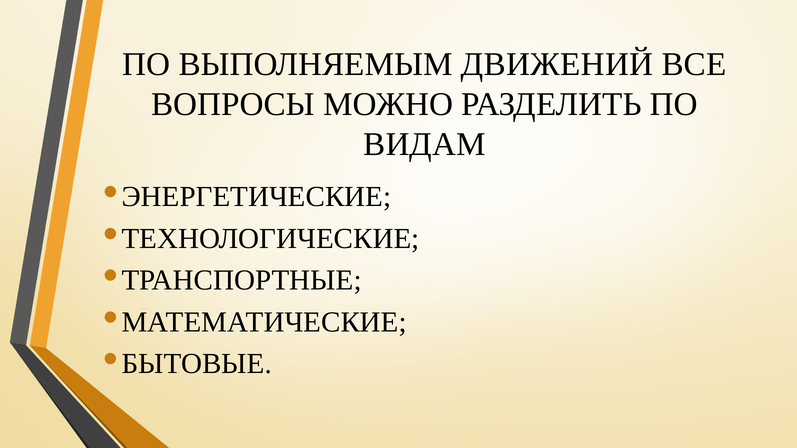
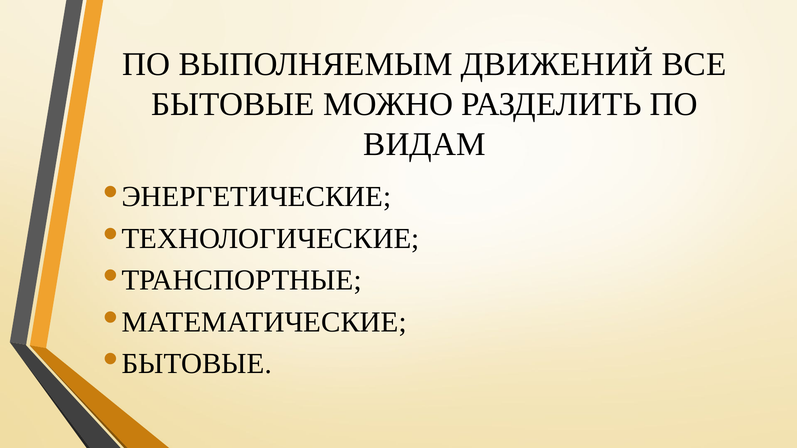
ВОПРОСЫ at (233, 104): ВОПРОСЫ -> БЫТОВЫЕ
